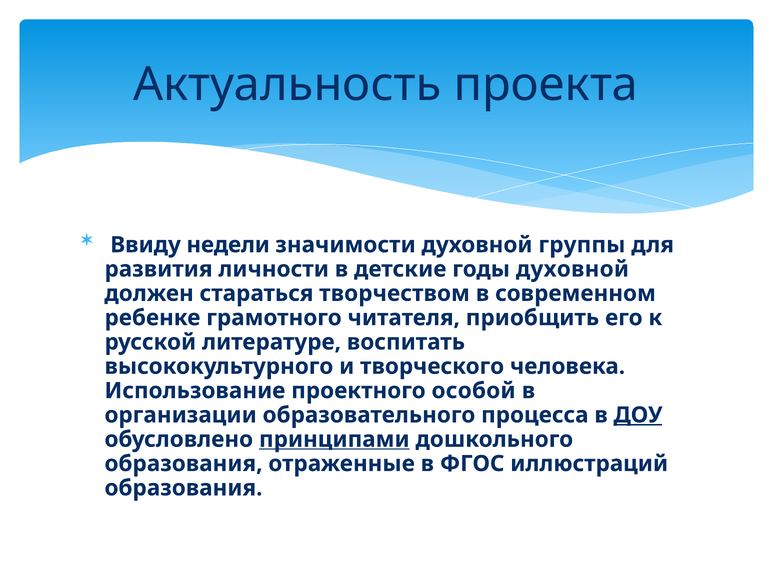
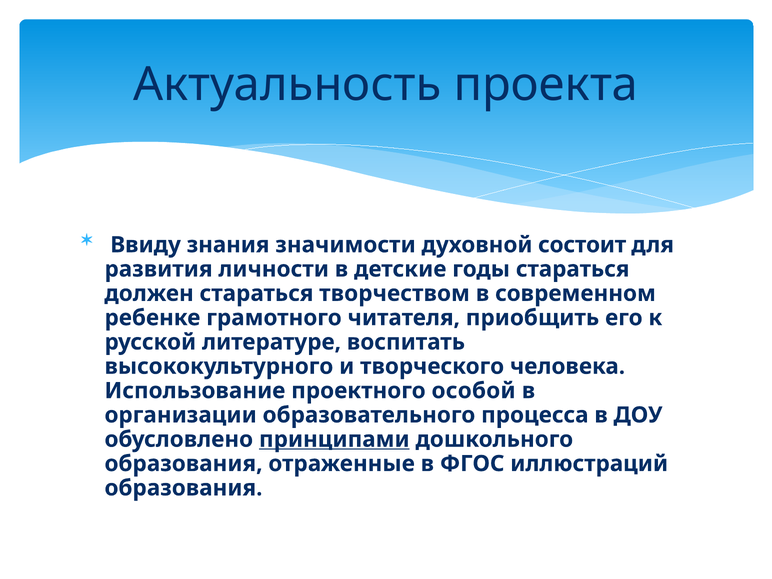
недели: недели -> знания
группы: группы -> состоит
годы духовной: духовной -> стараться
ДОУ underline: present -> none
